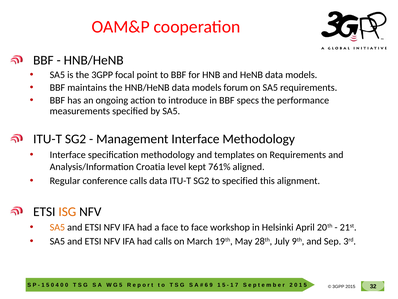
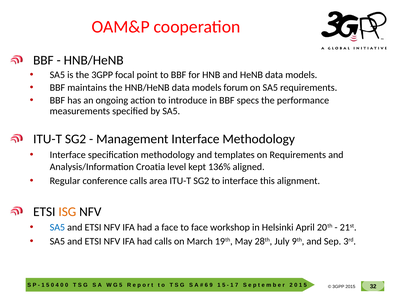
761%: 761% -> 136%
calls data: data -> area
to specified: specified -> interface
SA5 at (57, 227) colour: orange -> blue
